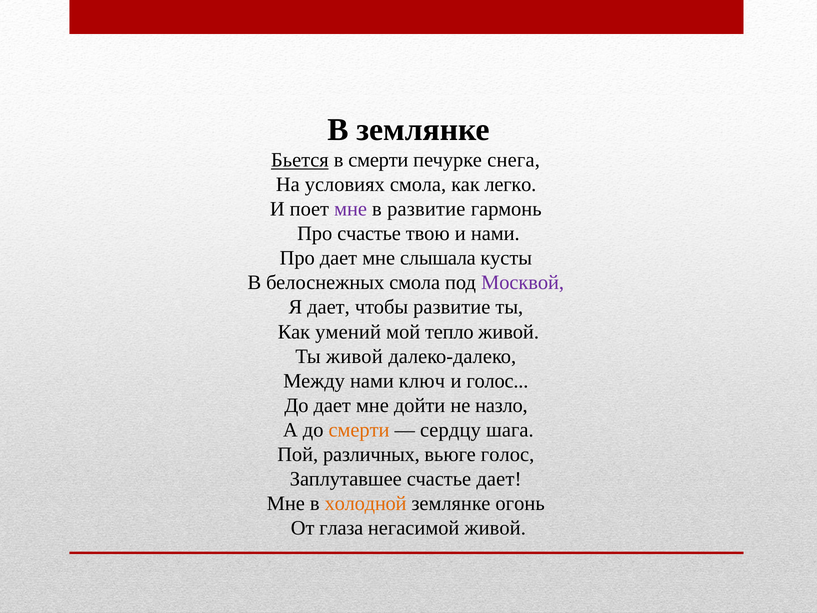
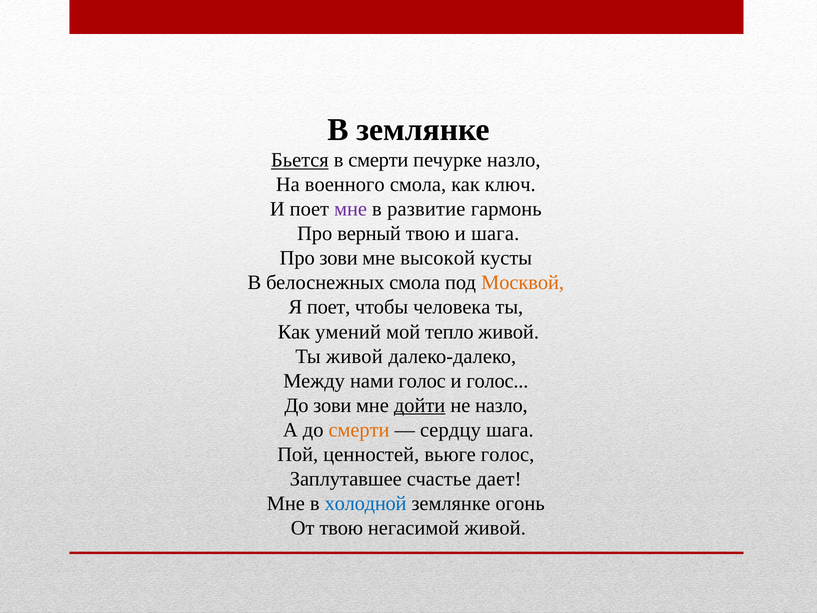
печурке снега: снега -> назло
условиях: условиях -> военного
легко: легко -> ключ
Про счастье: счастье -> верный
и нами: нами -> шага
Про дает: дает -> зови
слышала: слышала -> высокой
Москвой colour: purple -> orange
Я дает: дает -> поет
чтобы развитие: развитие -> человека
нами ключ: ключ -> голос
До дает: дает -> зови
дойти underline: none -> present
различных: различных -> ценностей
холодной colour: orange -> blue
От глаза: глаза -> твою
